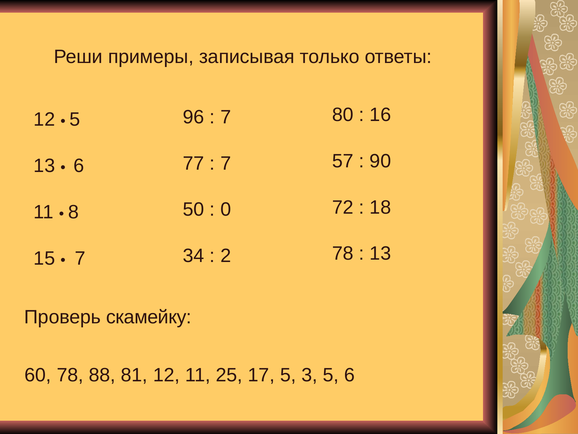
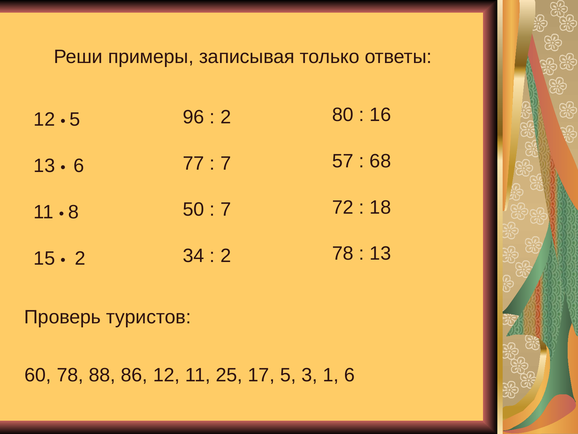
7 at (226, 117): 7 -> 2
90: 90 -> 68
0 at (226, 209): 0 -> 7
7 at (80, 258): 7 -> 2
скамейку: скамейку -> туристов
81: 81 -> 86
3 5: 5 -> 1
